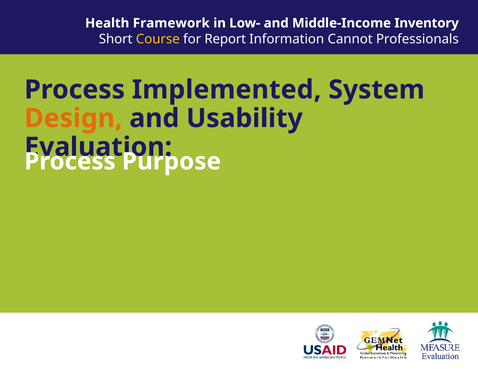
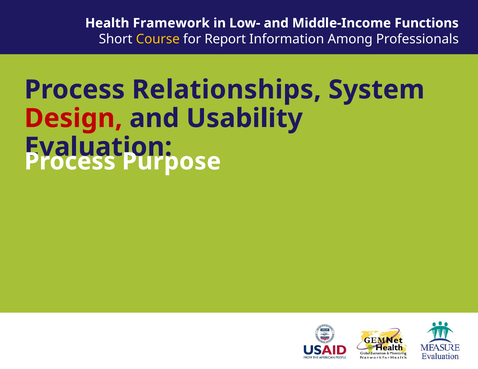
Inventory: Inventory -> Functions
Cannot: Cannot -> Among
Implemented: Implemented -> Relationships
Design colour: orange -> red
